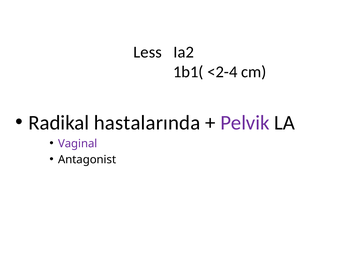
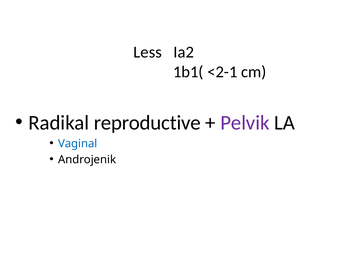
<2-4: <2-4 -> <2-1
hastalarında: hastalarında -> reproductive
Vaginal colour: purple -> blue
Antagonist: Antagonist -> Androjenik
